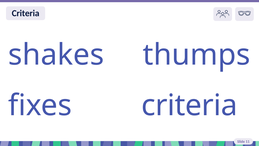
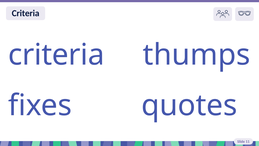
shakes at (56, 55): shakes -> criteria
fixes criteria: criteria -> quotes
